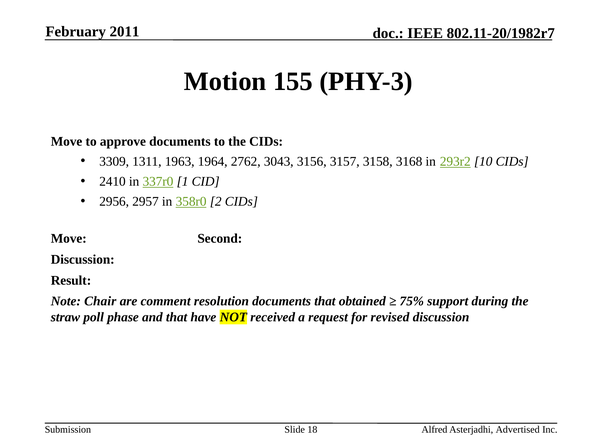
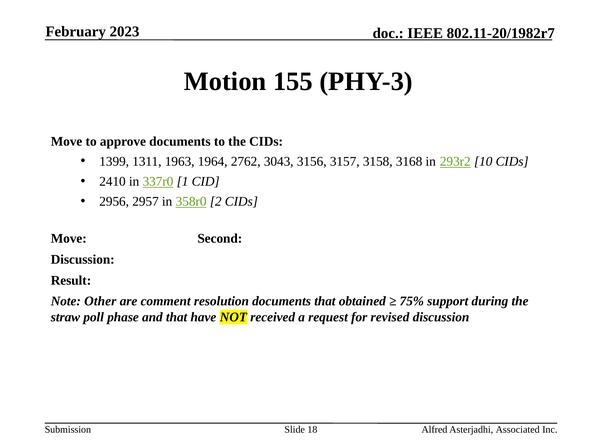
2011: 2011 -> 2023
3309: 3309 -> 1399
Chair: Chair -> Other
Advertised: Advertised -> Associated
